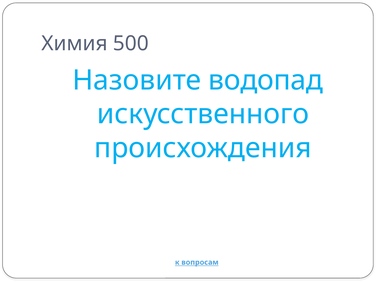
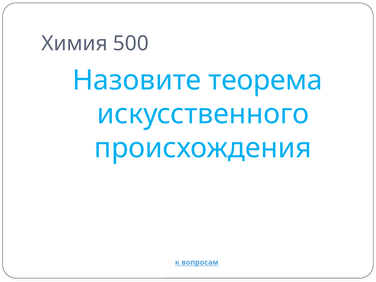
водопад: водопад -> теорема
